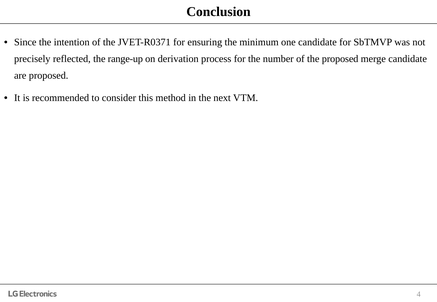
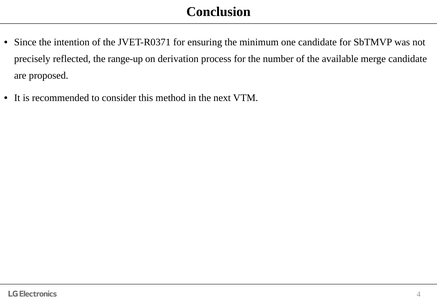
the proposed: proposed -> available
